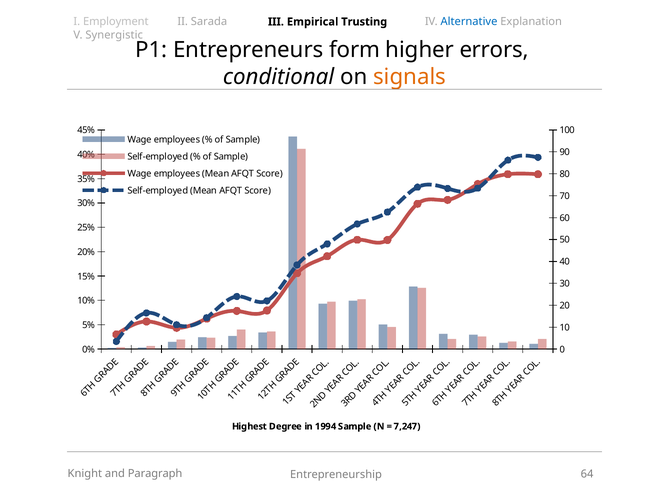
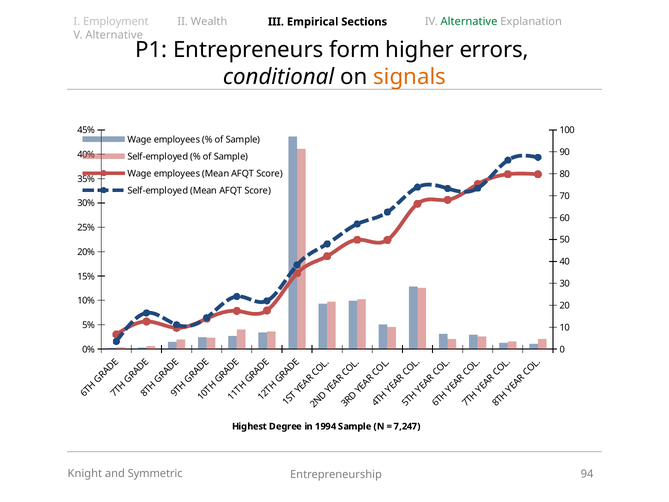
Sarada: Sarada -> Wealth
Trusting: Trusting -> Sections
Alternative at (469, 22) colour: blue -> green
V Synergistic: Synergistic -> Alternative
Paragraph: Paragraph -> Symmetric
64: 64 -> 94
